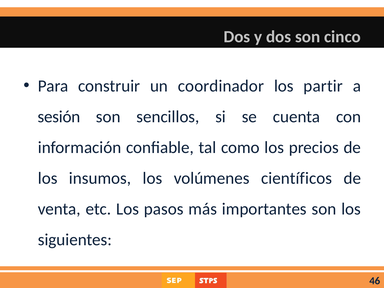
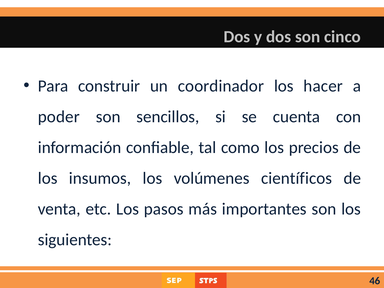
partir: partir -> hacer
sesión: sesión -> poder
